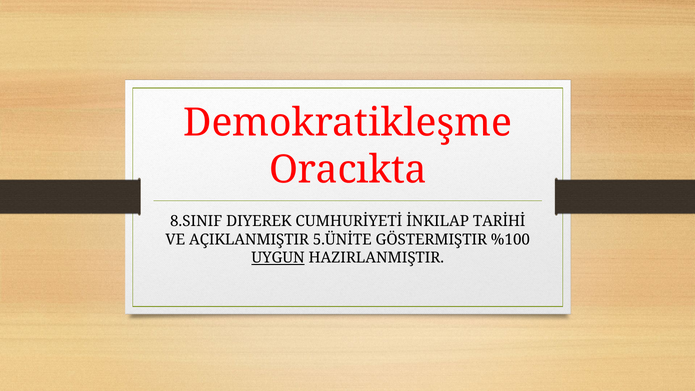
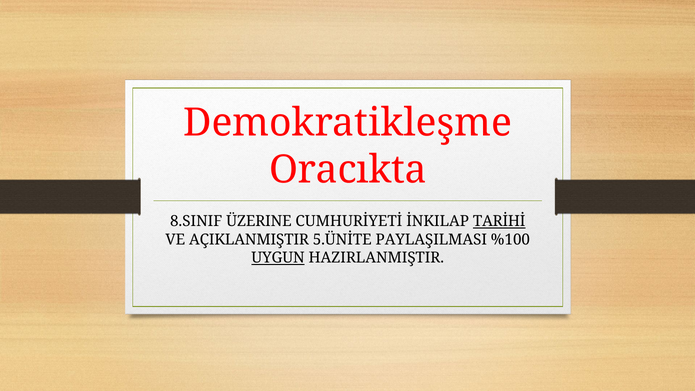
DIYEREK: DIYEREK -> ÜZERINE
TARİHİ underline: none -> present
GÖSTERMIŞTIR: GÖSTERMIŞTIR -> PAYLAŞILMASI
